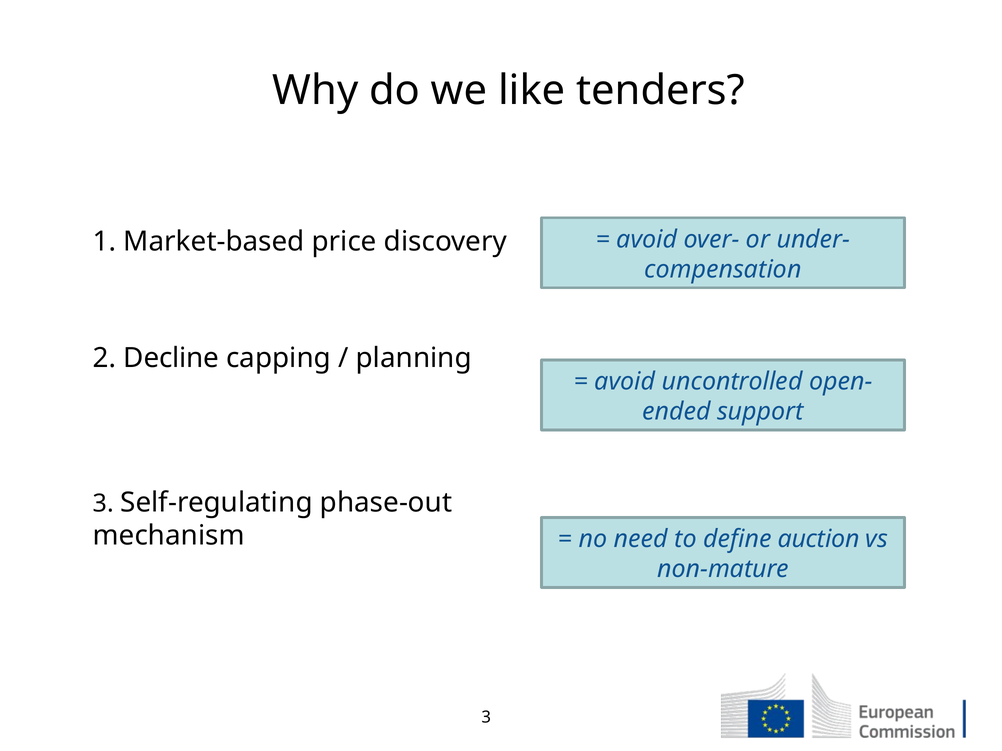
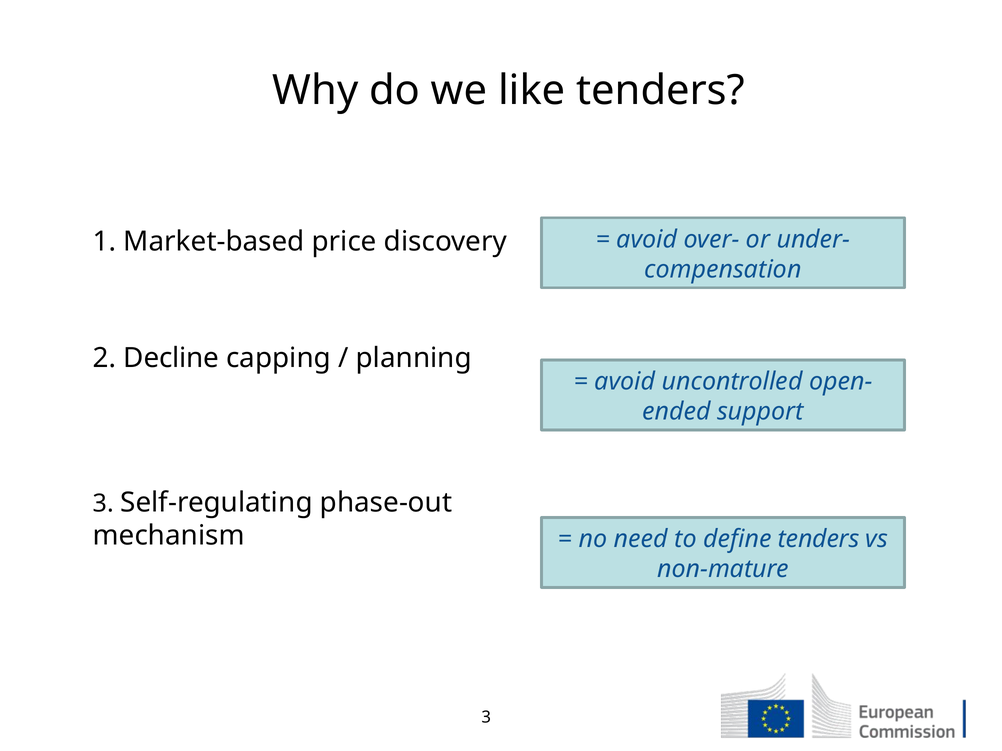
define auction: auction -> tenders
